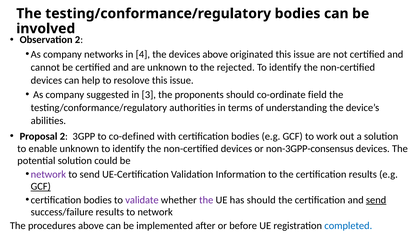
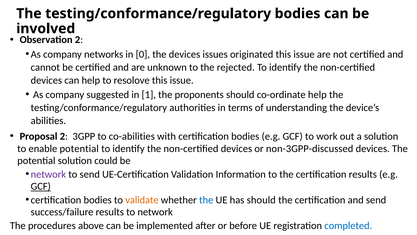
4: 4 -> 0
devices above: above -> issues
3: 3 -> 1
co-ordinate field: field -> help
co-defined: co-defined -> co-abilities
enable unknown: unknown -> potential
non-3GPP-consensus: non-3GPP-consensus -> non-3GPP-discussed
validate colour: purple -> orange
the at (206, 200) colour: purple -> blue
send at (376, 200) underline: present -> none
